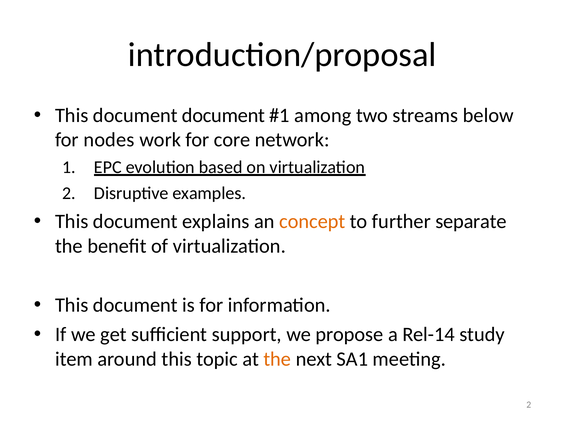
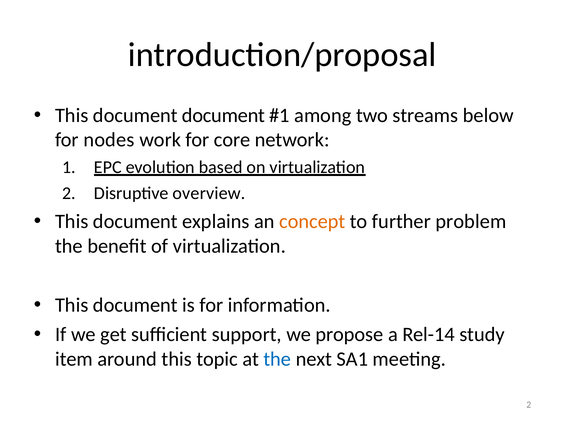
examples: examples -> overview
separate: separate -> problem
the at (277, 359) colour: orange -> blue
